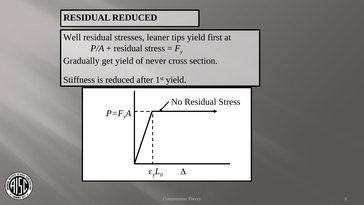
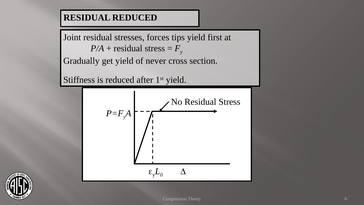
Well: Well -> Joint
leaner: leaner -> forces
